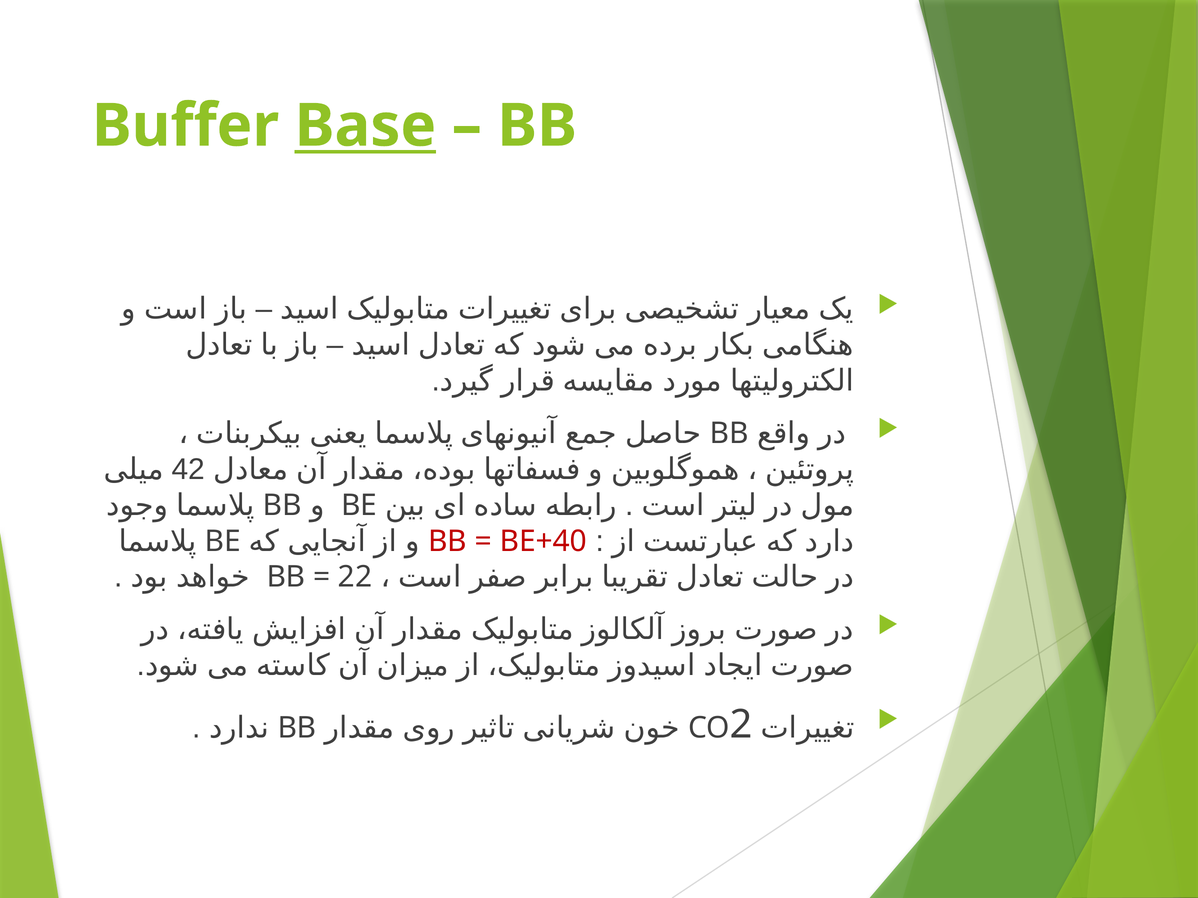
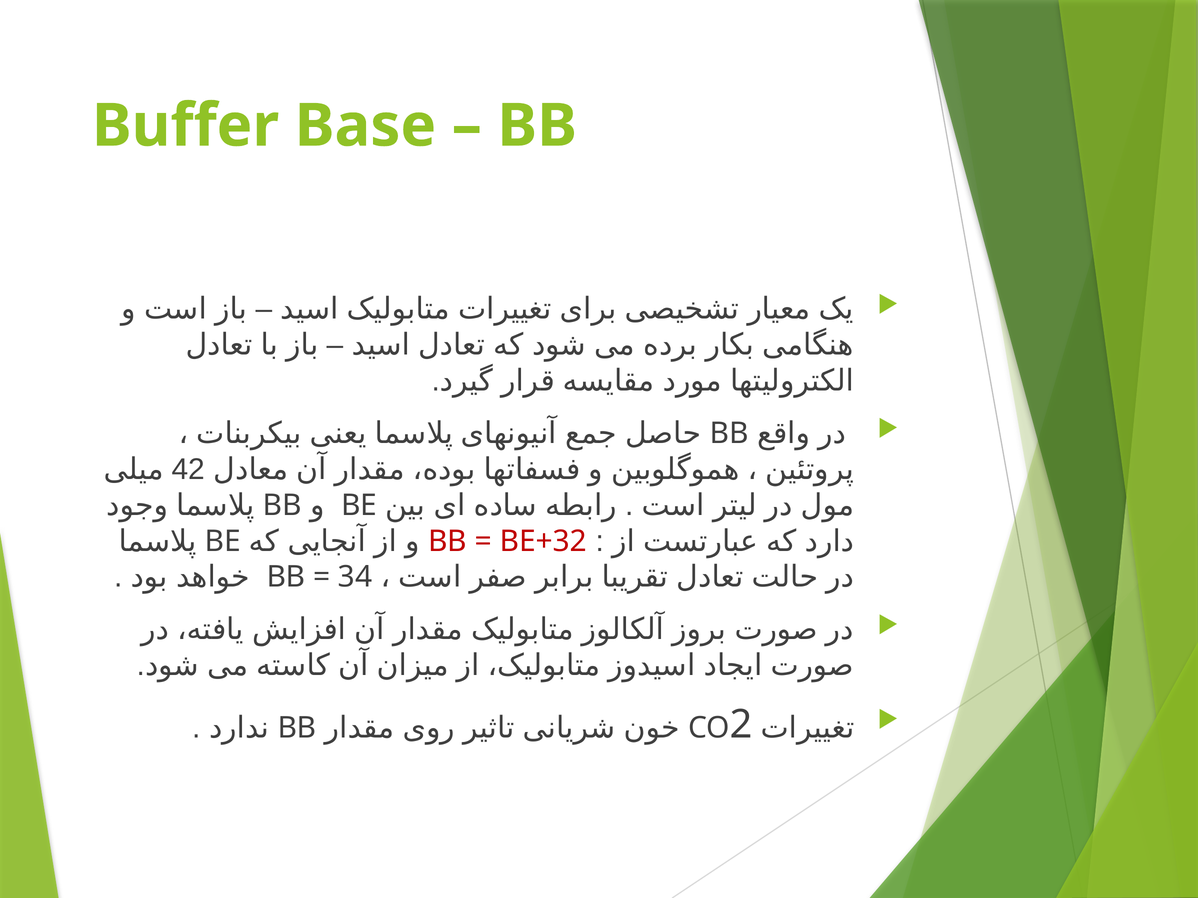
Base underline: present -> none
BE+40: BE+40 -> BE+32
22: 22 -> 34
